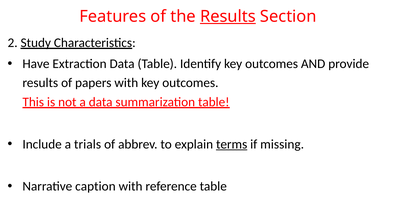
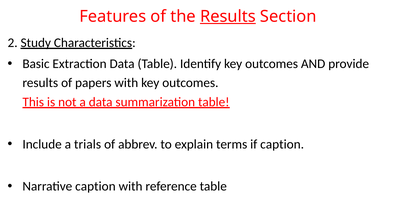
Have: Have -> Basic
terms underline: present -> none
if missing: missing -> caption
